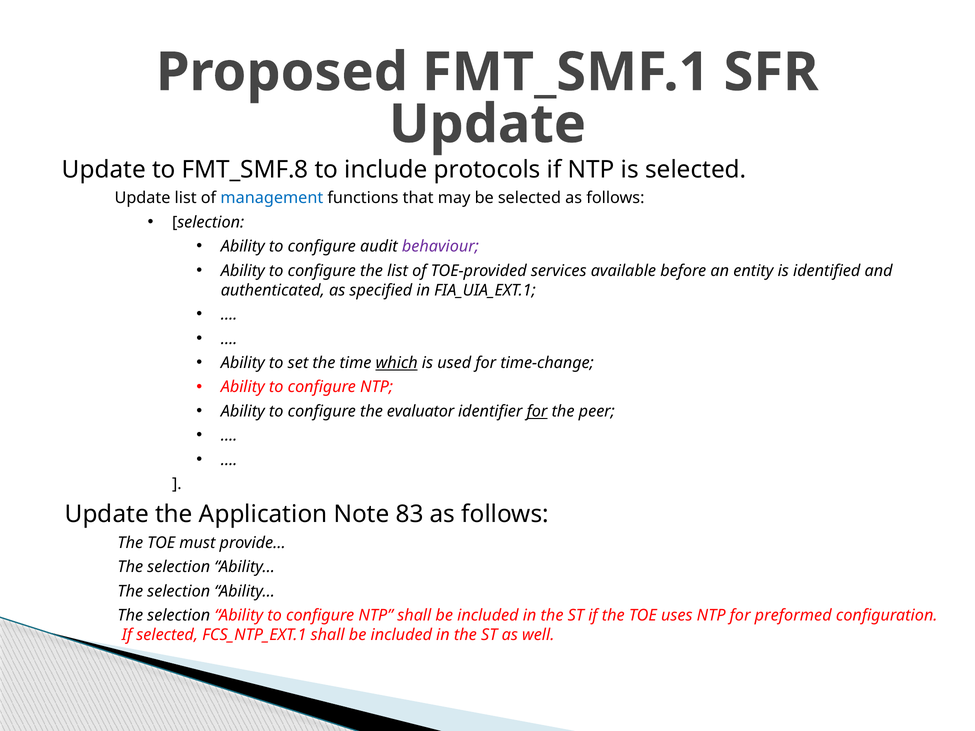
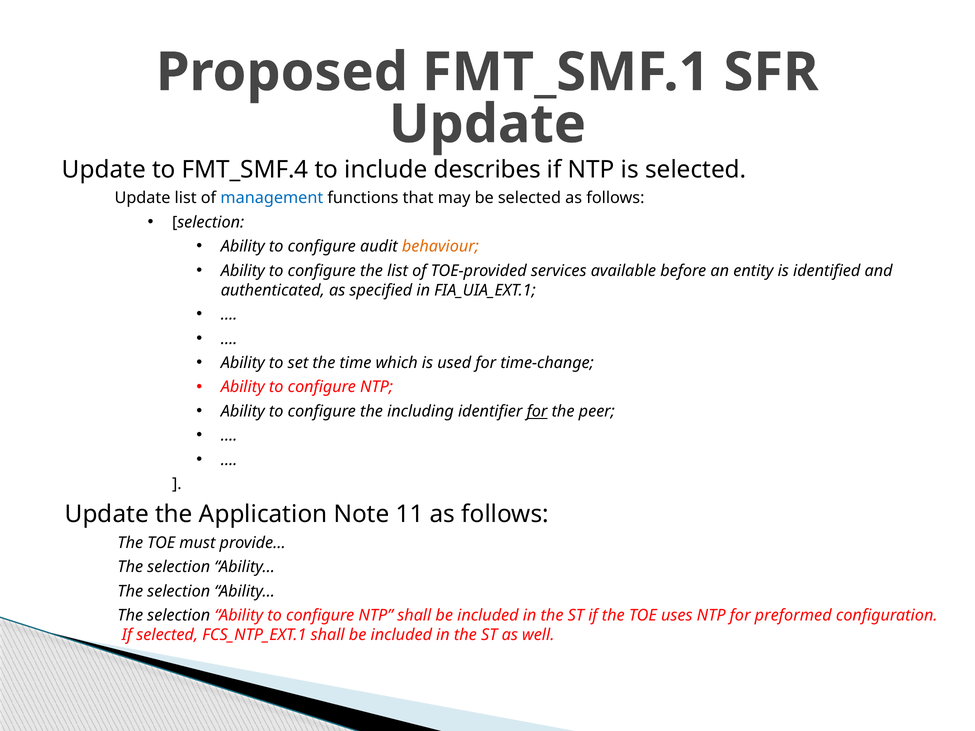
FMT_SMF.8: FMT_SMF.8 -> FMT_SMF.4
protocols: protocols -> describes
behaviour colour: purple -> orange
which underline: present -> none
evaluator: evaluator -> including
83: 83 -> 11
